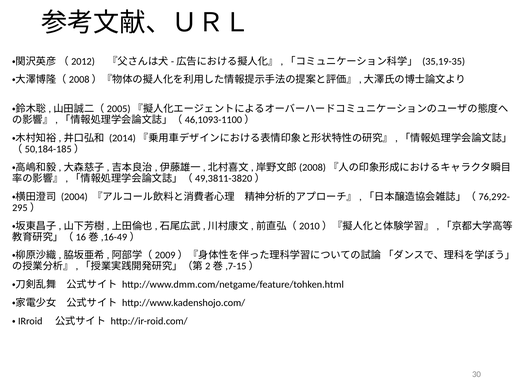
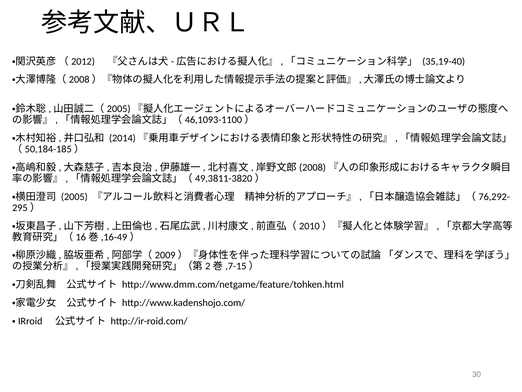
35,19-35: 35,19-35 -> 35,19-40
2004: 2004 -> 2005
